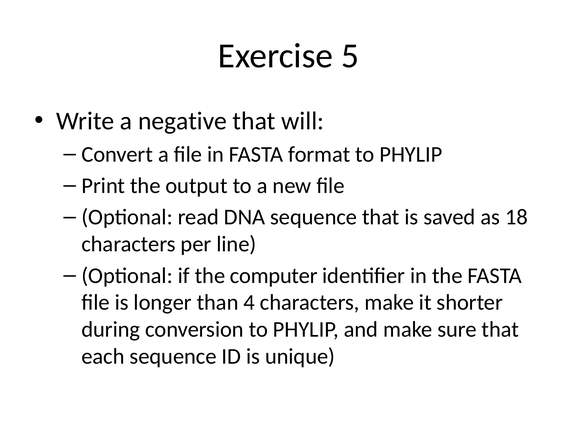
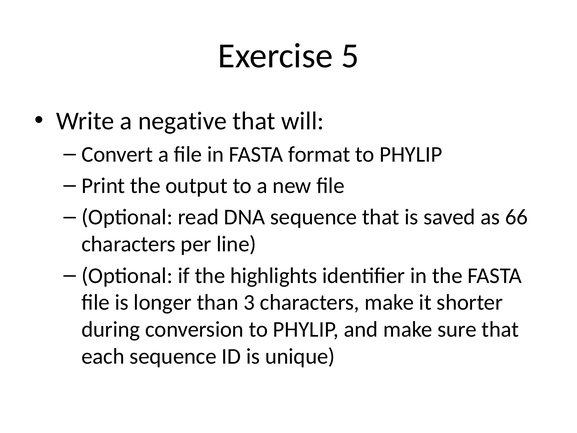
18: 18 -> 66
computer: computer -> highlights
4: 4 -> 3
